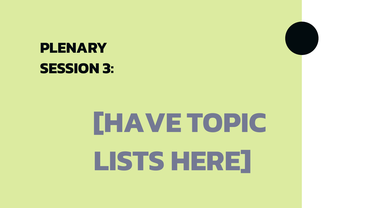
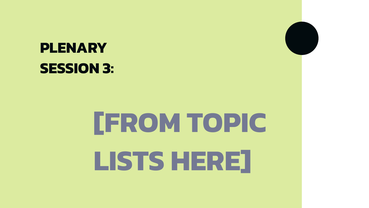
HAVE: HAVE -> FROM
